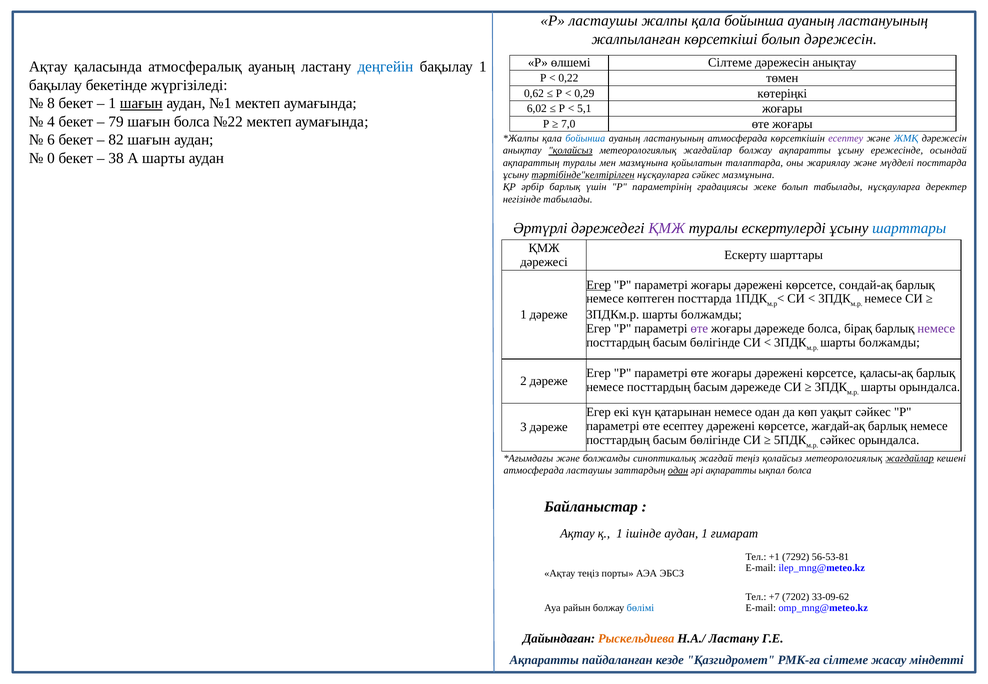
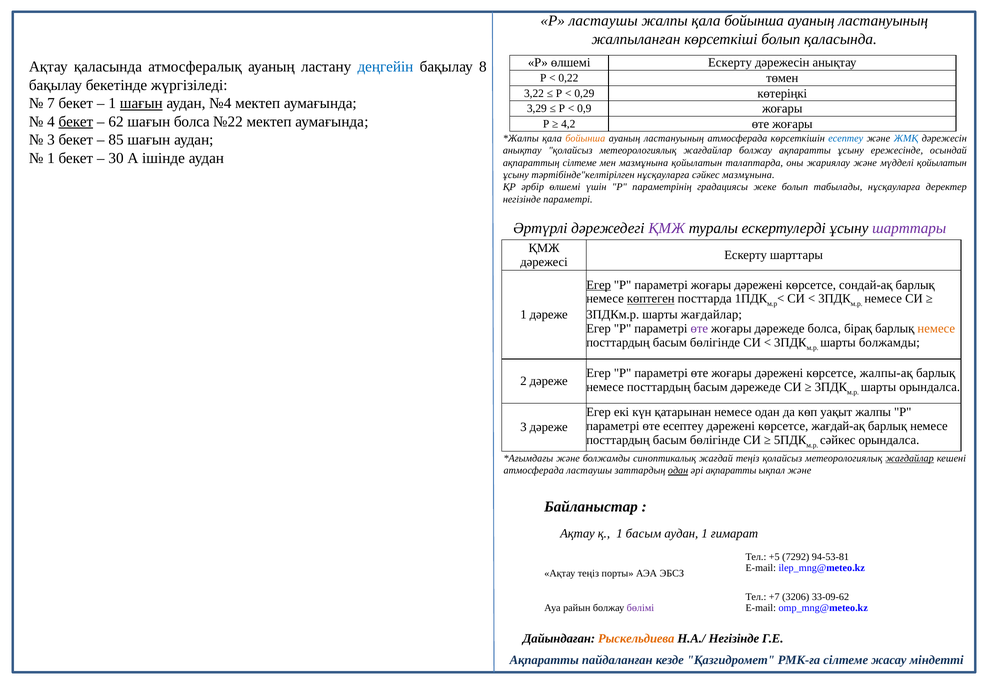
болып дәрежесін: дәрежесін -> қаласында
өлшемі Сілтеме: Сілтеме -> Ескерту
бақылау 1: 1 -> 8
0,62: 0,62 -> 3,22
8: 8 -> 7
№1: №1 -> №4
6,02: 6,02 -> 3,29
5,1: 5,1 -> 0,9
бекет at (76, 122) underline: none -> present
79: 79 -> 62
7,0: 7,0 -> 4,2
6 at (51, 140): 6 -> 3
82: 82 -> 85
бойынша at (585, 139) colour: blue -> orange
есептеу at (846, 139) colour: purple -> blue
қолайсыз at (571, 151) underline: present -> none
0 at (51, 158): 0 -> 1
38: 38 -> 30
А шарты: шарты -> ішінде
ақпараттың туралы: туралы -> сілтеме
мүдделі посттарда: посттарда -> қойылатын
тәртібінде"келтірілген underline: present -> none
әрбір барлық: барлық -> өлшемі
негізінде табылады: табылады -> параметрі
шарттары at (909, 228) colour: blue -> purple
көптеген underline: none -> present
3ПДКм.р шарты болжамды: болжамды -> жағдайлар
немесе at (936, 329) colour: purple -> orange
қаласы-ақ: қаласы-ақ -> жалпы-ақ
уақыт сәйкес: сәйкес -> жалпы
ықпал болса: болса -> және
1 ішінде: ішінде -> басым
+1: +1 -> +5
56-53-81: 56-53-81 -> 94-53-81
7202: 7202 -> 3206
бөлімі colour: blue -> purple
Н.А./ Ластану: Ластану -> Негізінде
